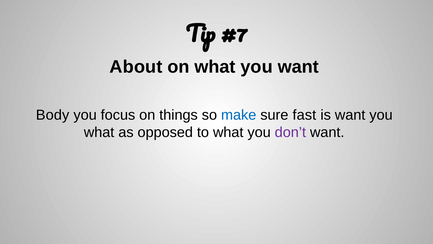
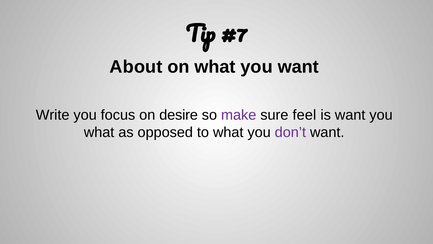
Body: Body -> Write
things: things -> desire
make colour: blue -> purple
fast: fast -> feel
